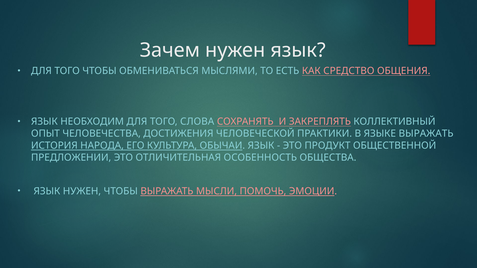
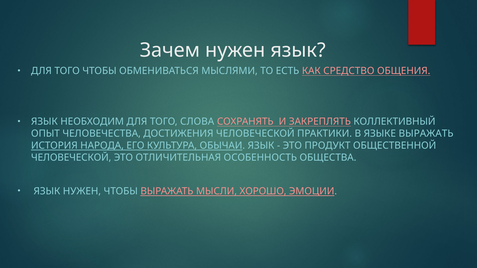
ПРЕДЛОЖЕНИИ at (71, 158): ПРЕДЛОЖЕНИИ -> ЧЕЛОВЕЧЕСКОЙ
ПОМОЧЬ: ПОМОЧЬ -> ХОРОШО
